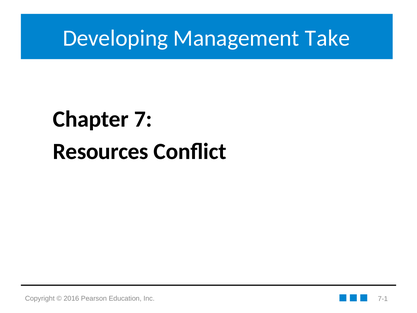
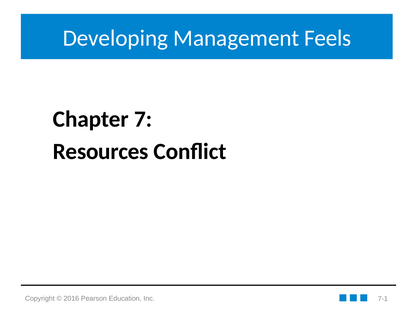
Take: Take -> Feels
